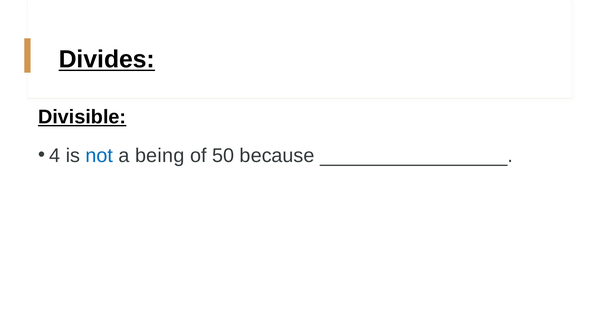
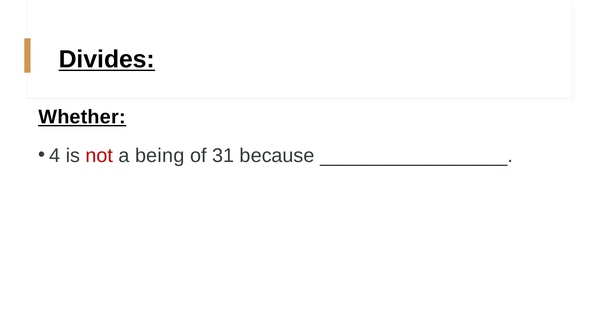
Divisible: Divisible -> Whether
not colour: blue -> red
50: 50 -> 31
